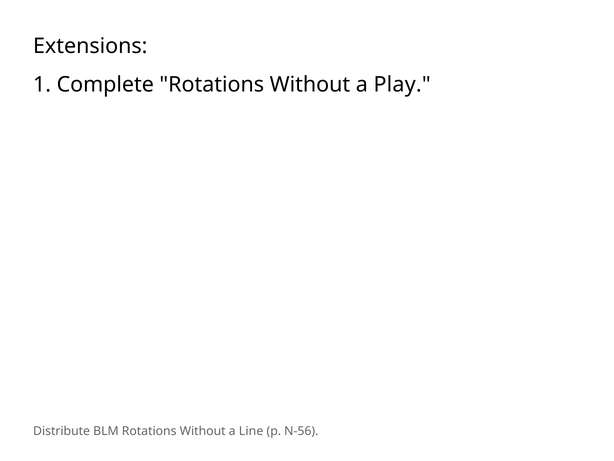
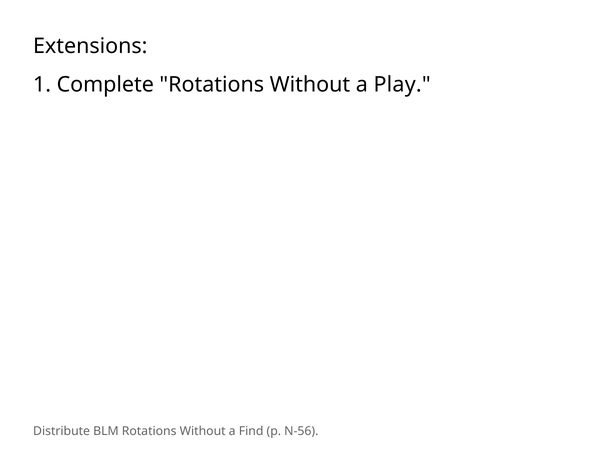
Line: Line -> Find
